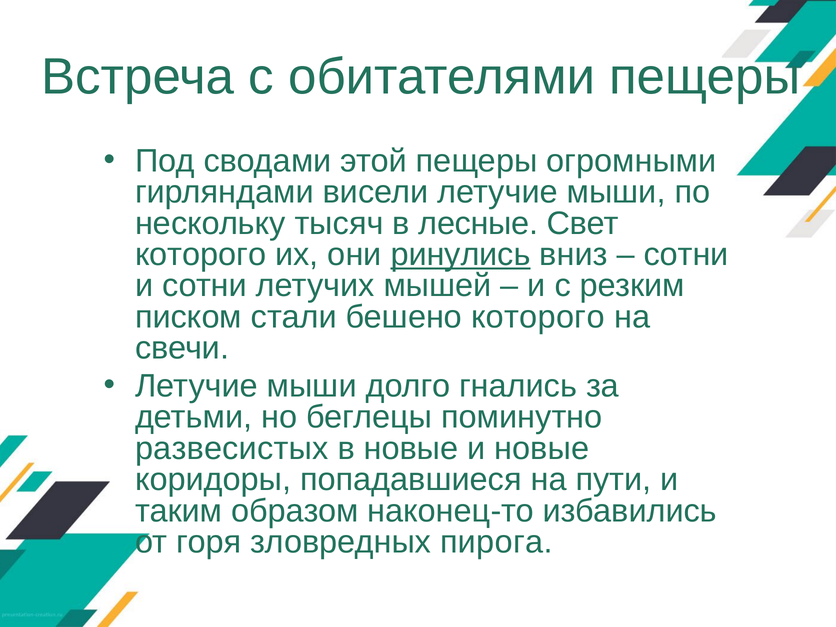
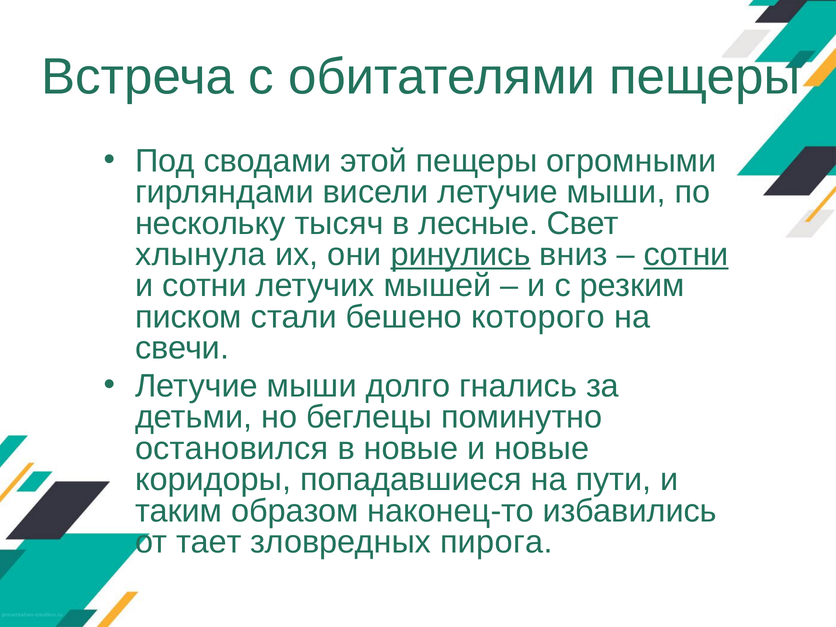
которого at (201, 255): которого -> хлынула
сотни at (686, 255) underline: none -> present
развесистых: развесистых -> остановился
горя: горя -> тает
